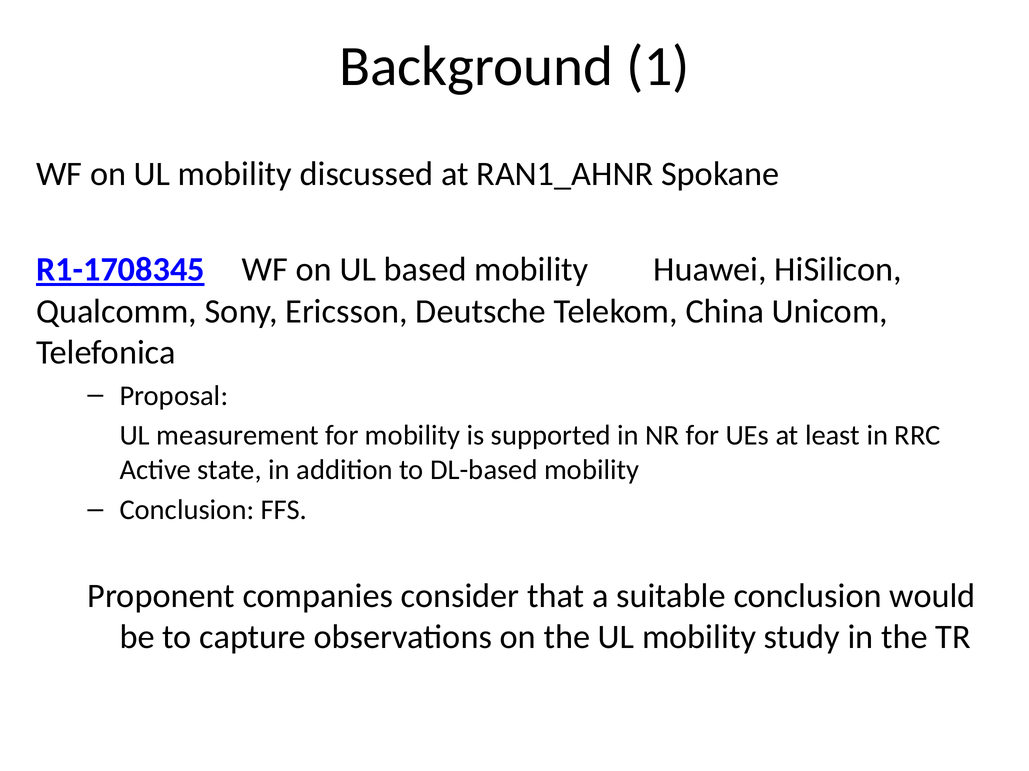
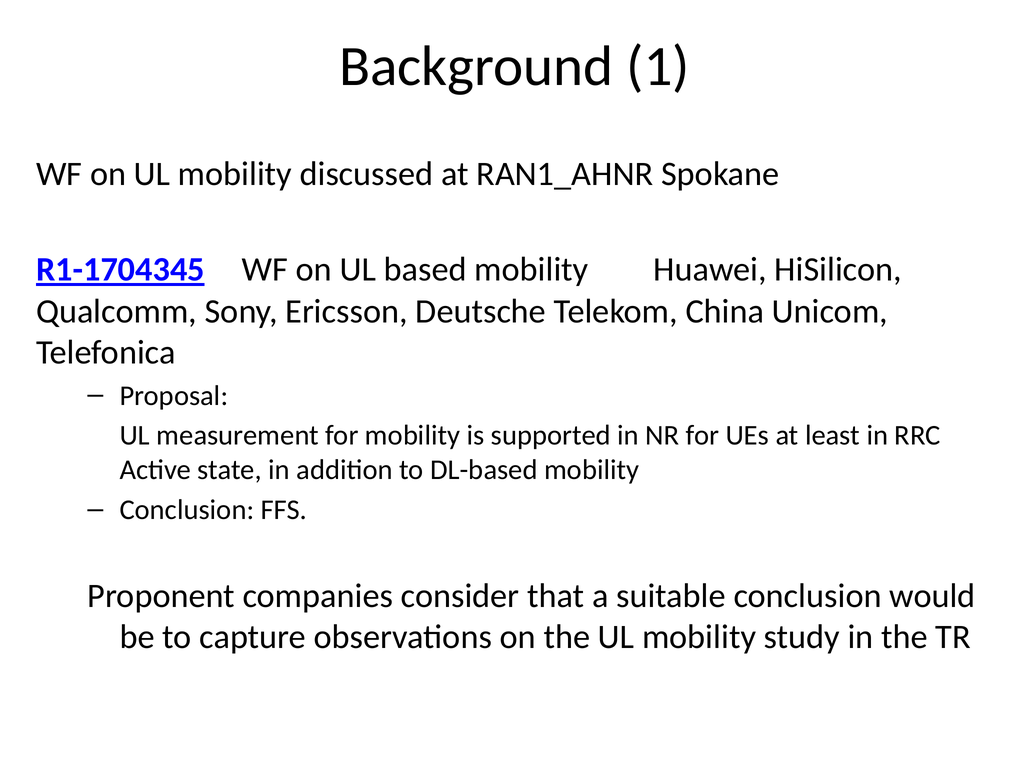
R1-1708345: R1-1708345 -> R1-1704345
